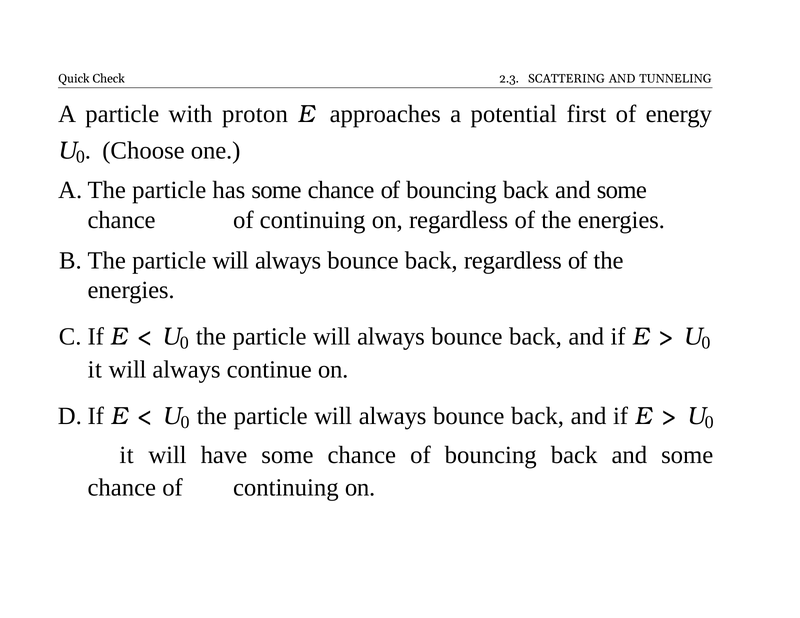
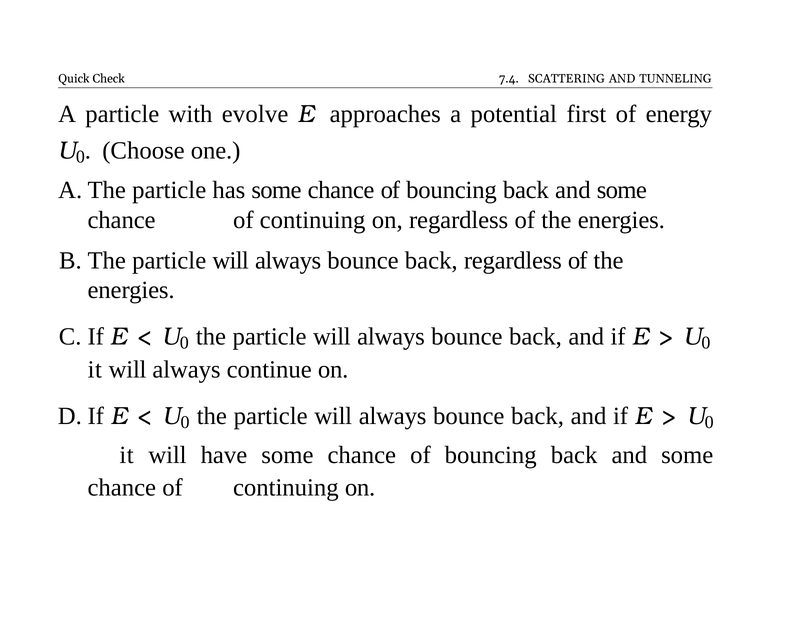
2.3: 2.3 -> 7.4
proton: proton -> evolve
